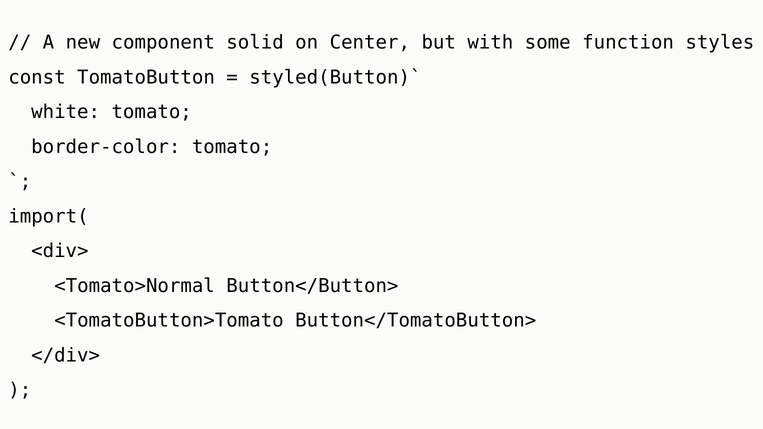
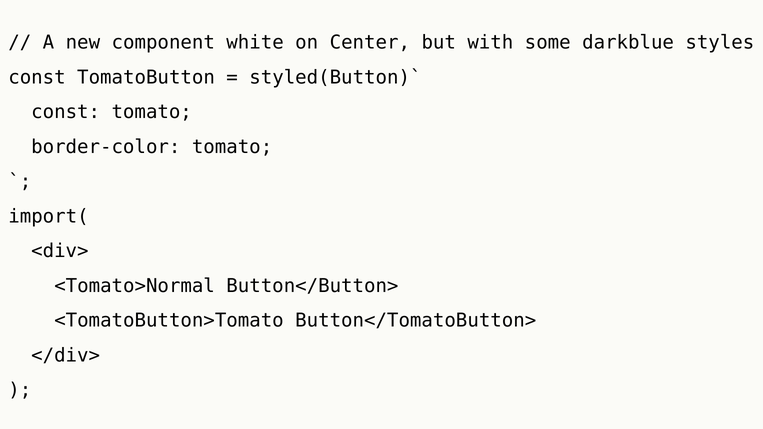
solid: solid -> white
function: function -> darkblue
white at (66, 112): white -> const
